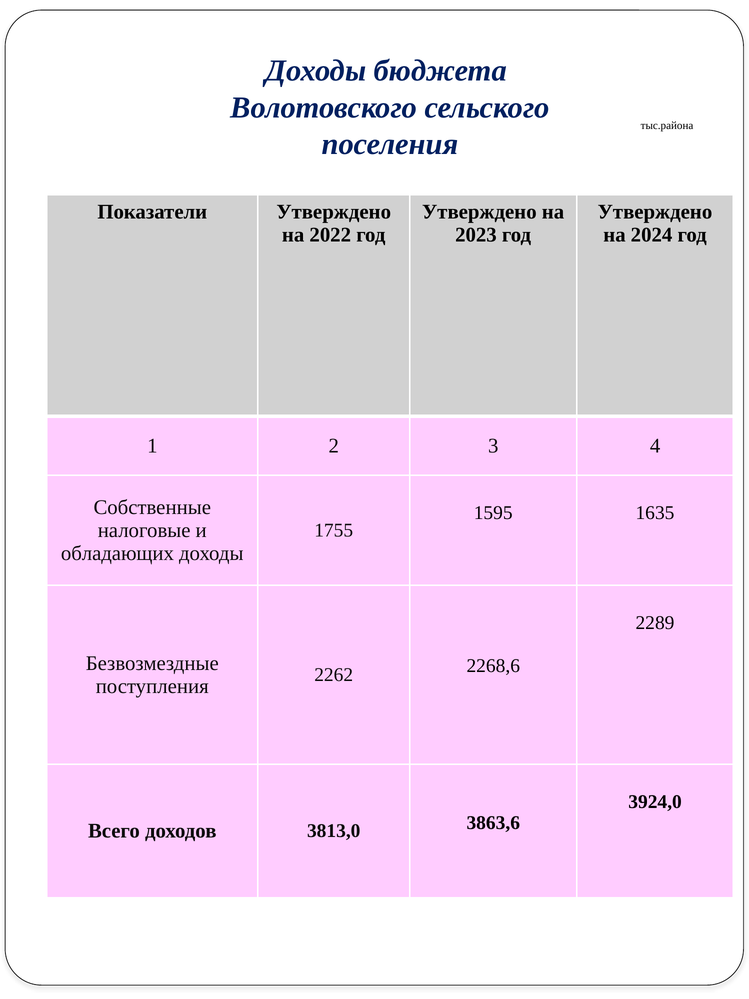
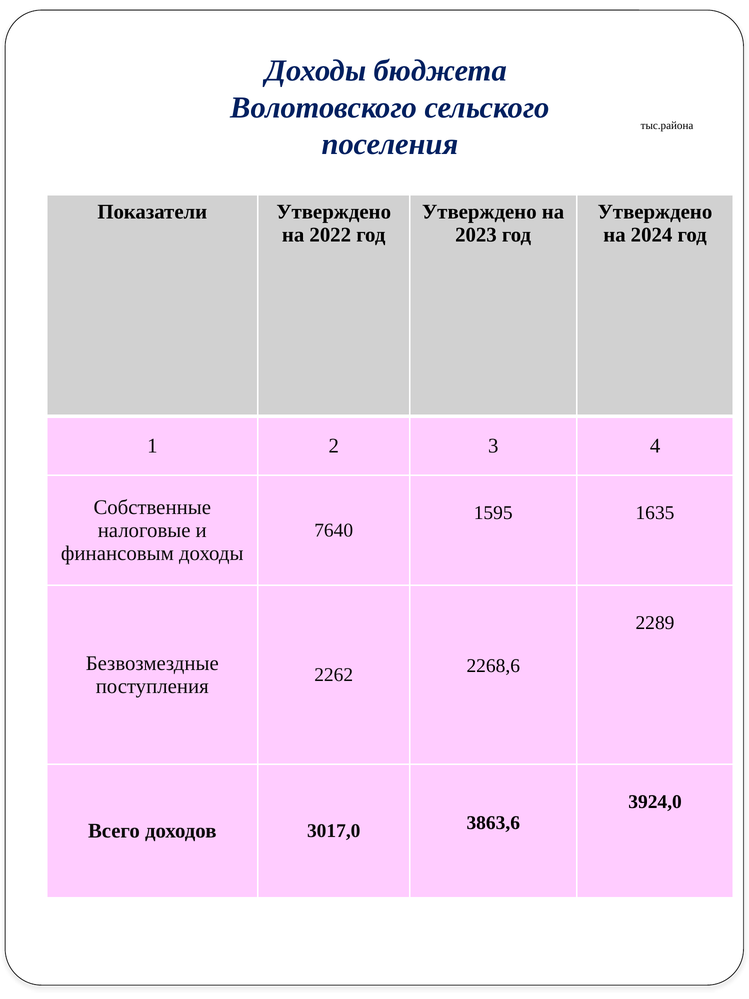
1755: 1755 -> 7640
обладающих: обладающих -> финансовым
3813,0: 3813,0 -> 3017,0
